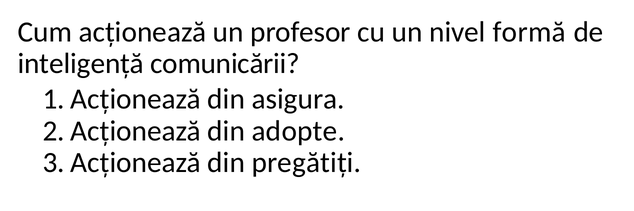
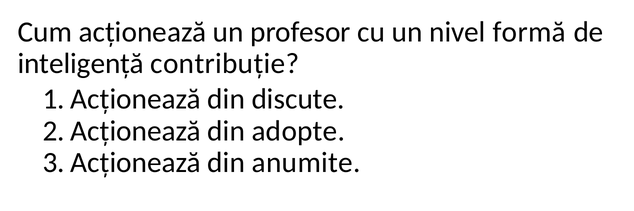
comunicării: comunicării -> contribuție
asigura: asigura -> discute
pregătiți: pregătiți -> anumite
